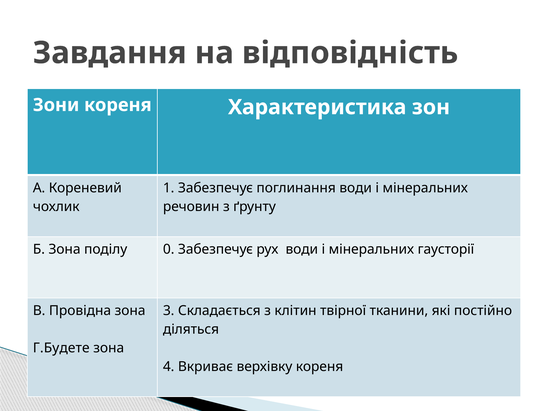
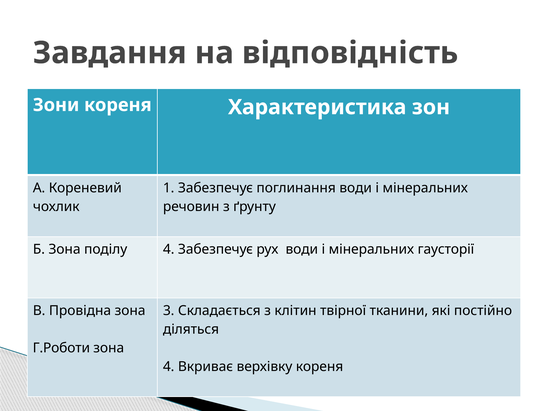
поділу 0: 0 -> 4
Г.Будете: Г.Будете -> Г.Роботи
